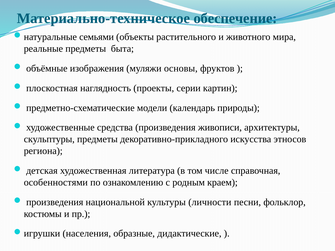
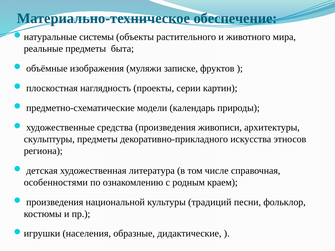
семьями: семьями -> системы
основы: основы -> записке
личности: личности -> традиций
